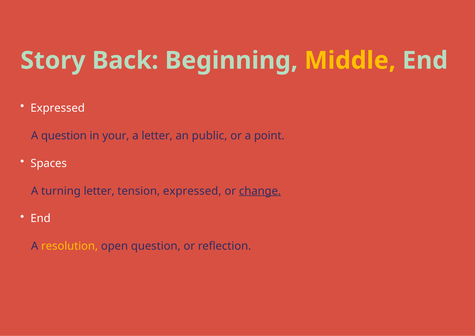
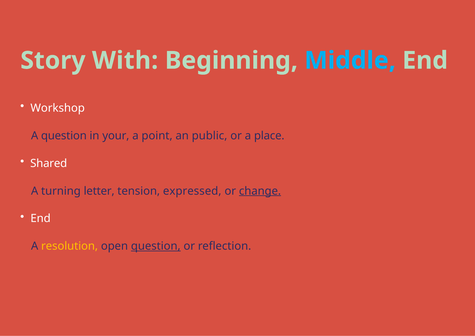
Back: Back -> With
Middle colour: yellow -> light blue
Expressed at (58, 108): Expressed -> Workshop
a letter: letter -> point
point: point -> place
Spaces: Spaces -> Shared
question at (156, 246) underline: none -> present
